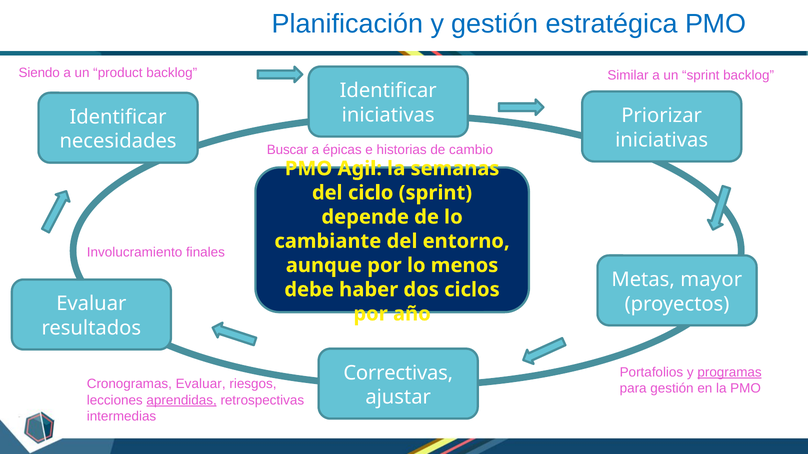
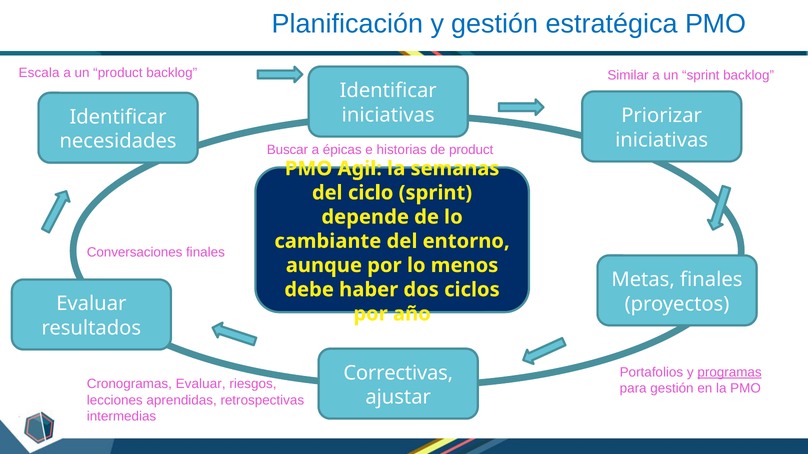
Siendo: Siendo -> Escala
de cambio: cambio -> product
Involucramiento: Involucramiento -> Conversaciones
Metas mayor: mayor -> finales
aprendidas underline: present -> none
